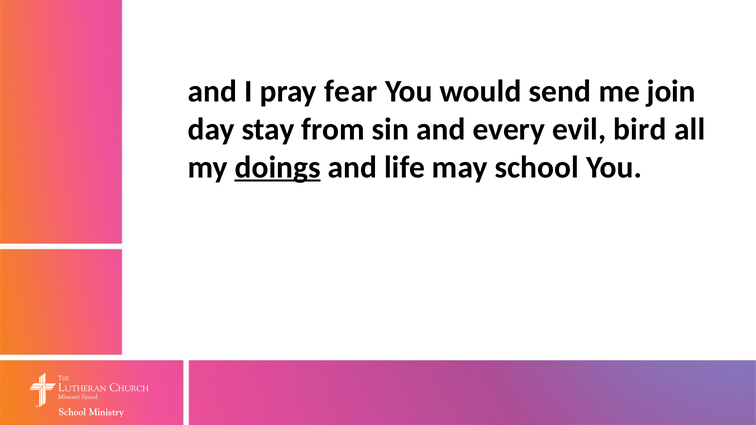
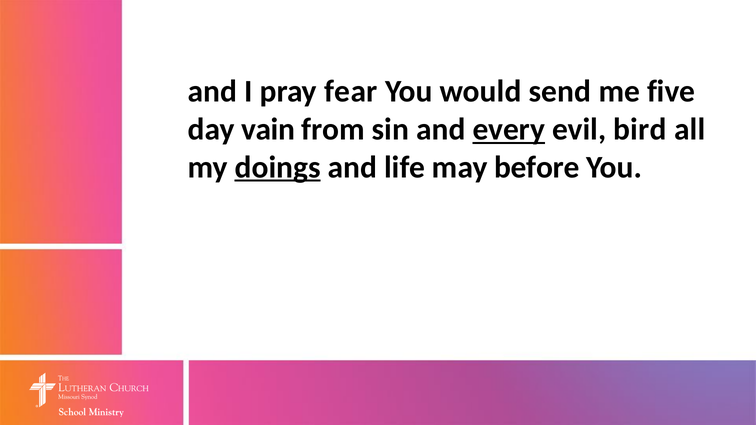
join: join -> five
stay: stay -> vain
every underline: none -> present
school: school -> before
